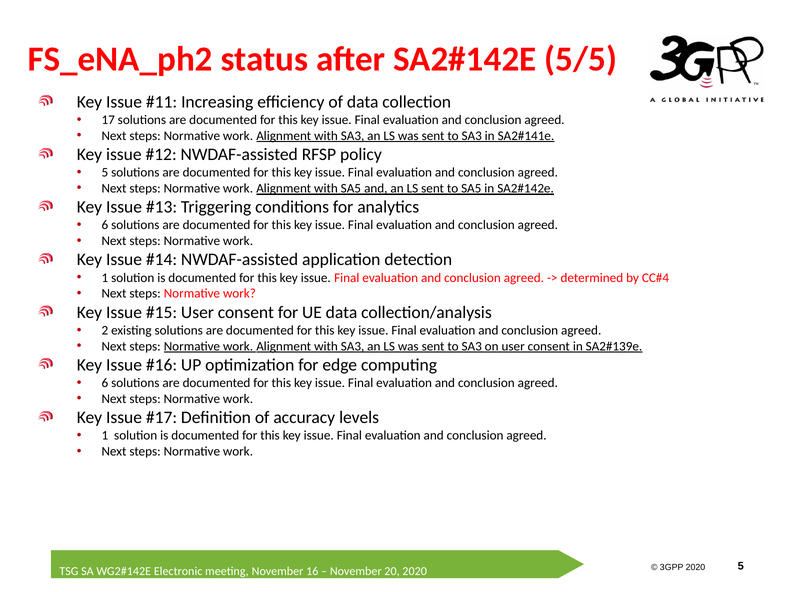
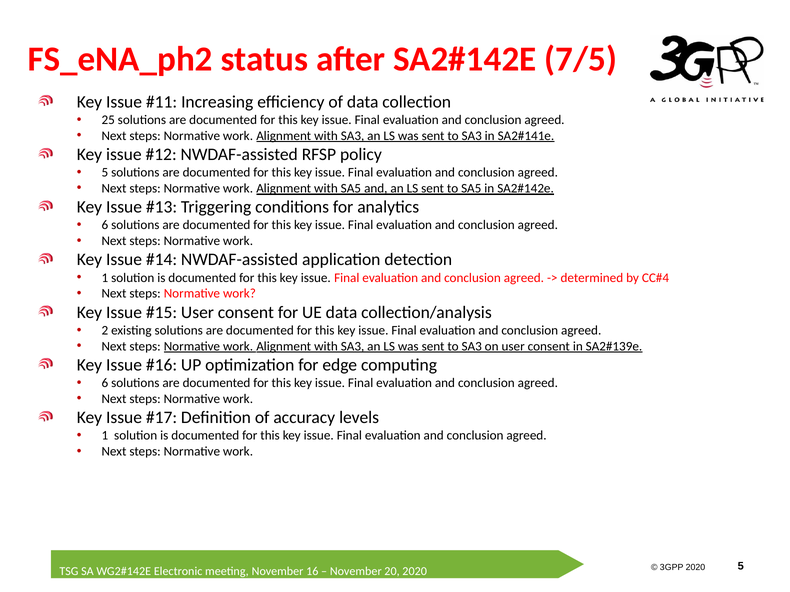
5/5: 5/5 -> 7/5
17: 17 -> 25
